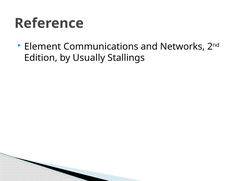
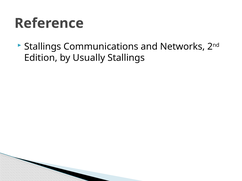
Element at (43, 47): Element -> Stallings
